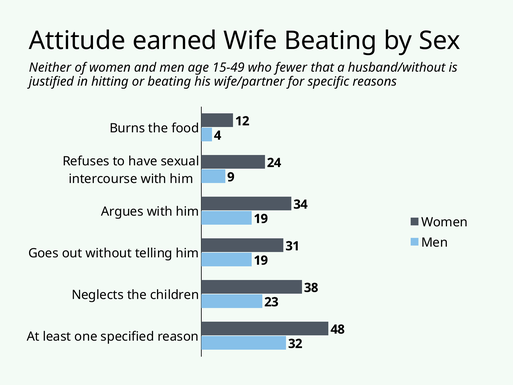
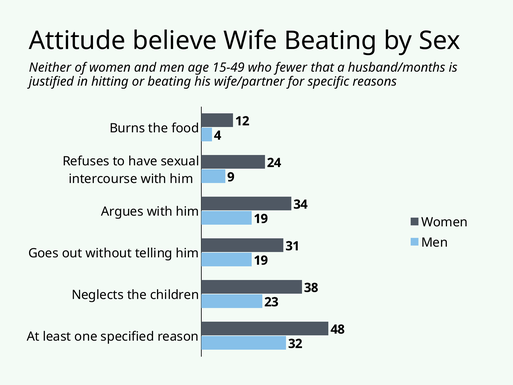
earned: earned -> believe
husband/without: husband/without -> husband/months
